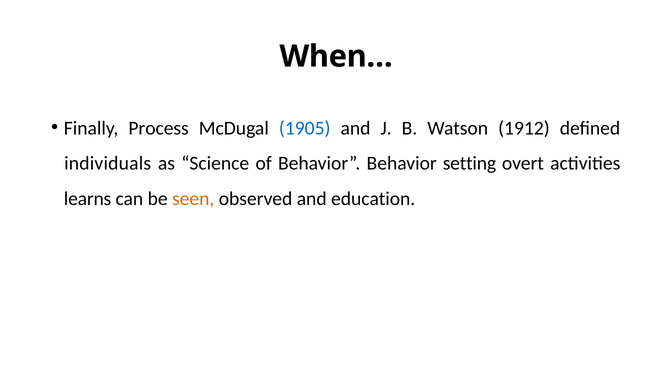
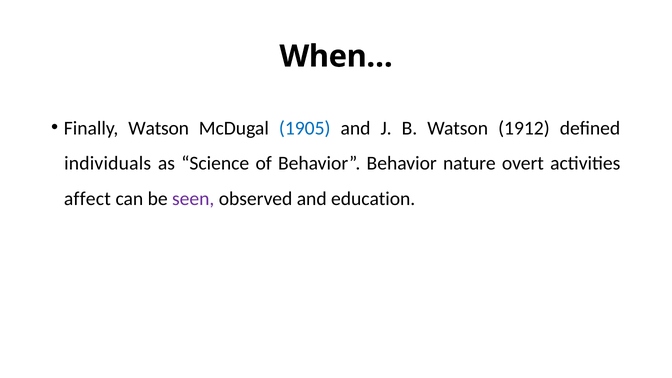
Finally Process: Process -> Watson
setting: setting -> nature
learns: learns -> affect
seen colour: orange -> purple
